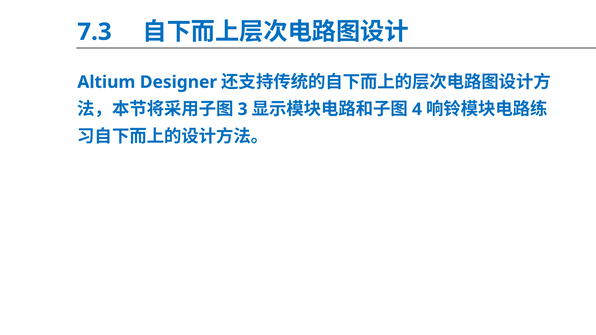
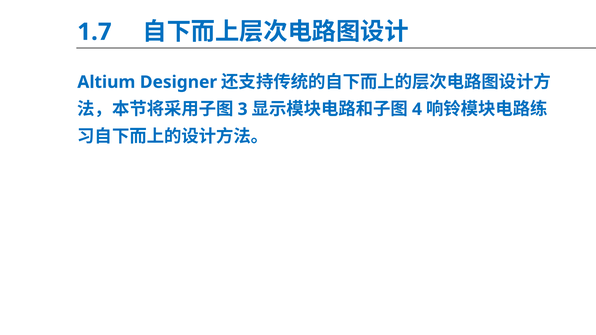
7.3: 7.3 -> 1.7
